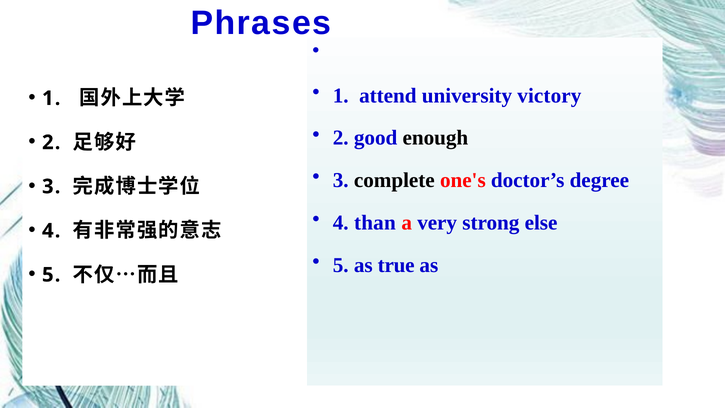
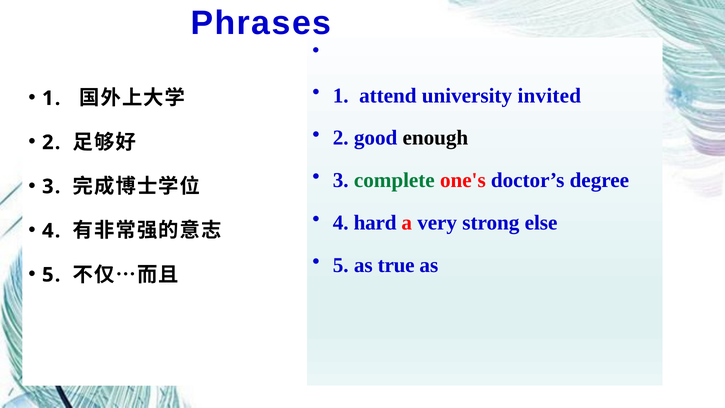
victory: victory -> invited
complete colour: black -> green
than: than -> hard
